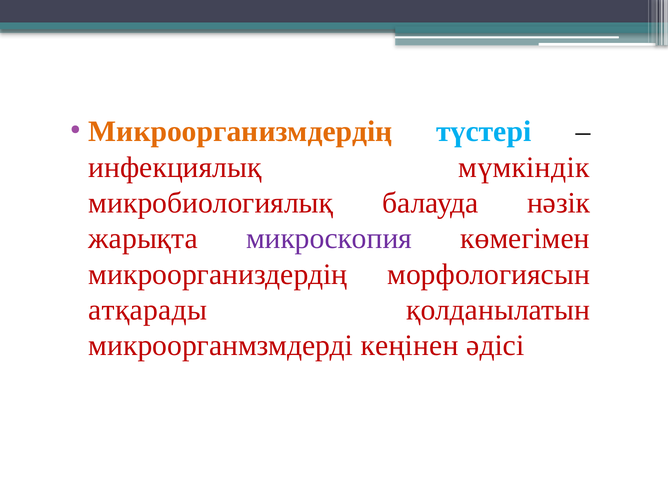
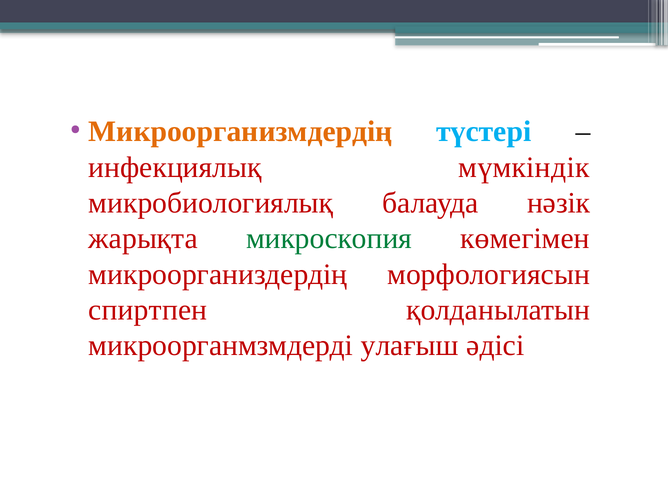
микроскопия colour: purple -> green
атқарады: атқарады -> спиртпен
кеңінен: кеңінен -> улағыш
